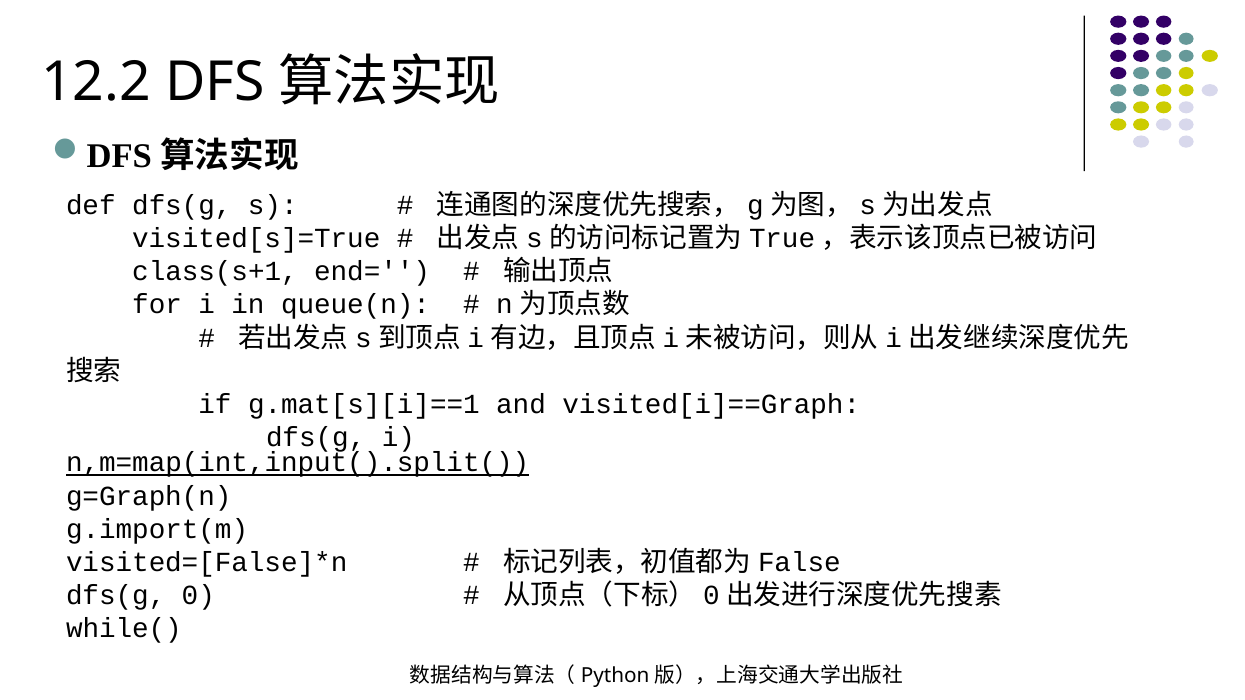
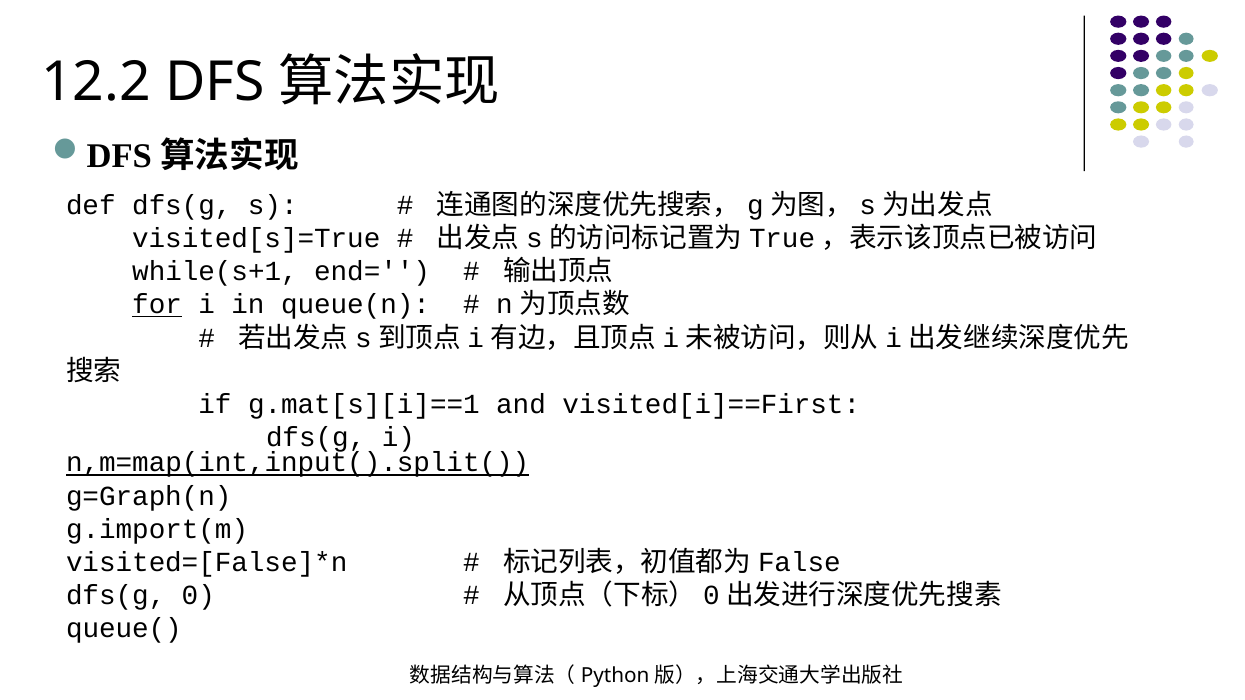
class(s+1: class(s+1 -> while(s+1
for underline: none -> present
visited[i]==Graph: visited[i]==Graph -> visited[i]==First
while(: while( -> queue(
